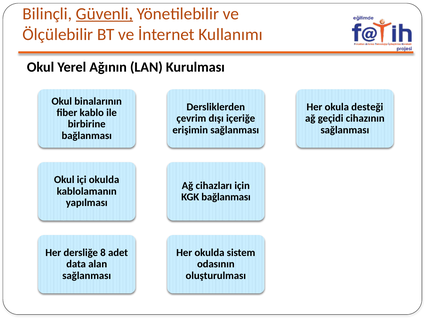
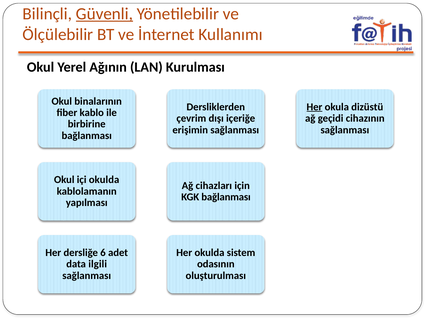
Her at (314, 107) underline: none -> present
desteği: desteği -> dizüstü
8: 8 -> 6
alan: alan -> ilgili
